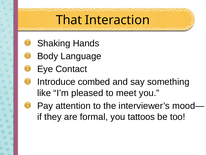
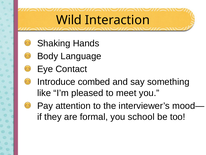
That: That -> Wild
tattoos: tattoos -> school
